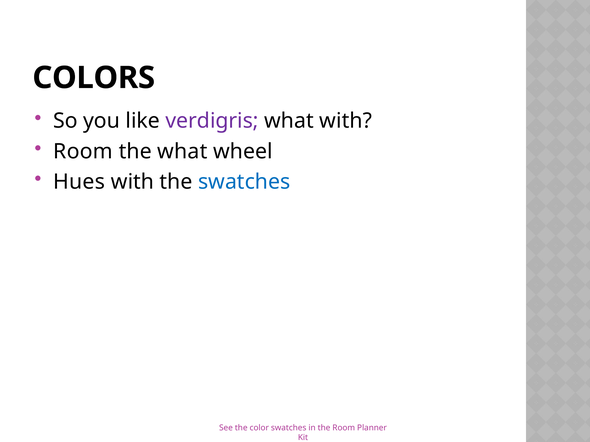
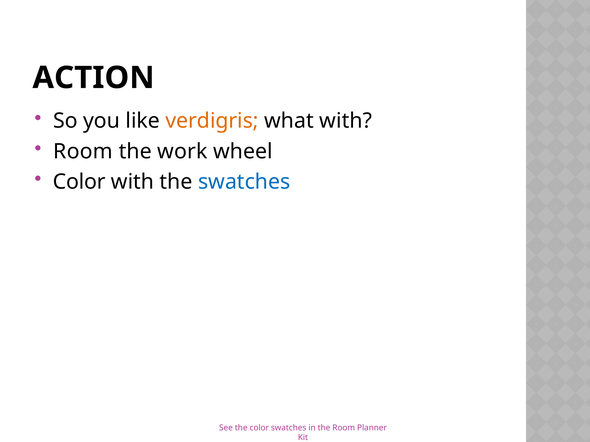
COLORS: COLORS -> ACTION
verdigris colour: purple -> orange
the what: what -> work
Hues at (79, 182): Hues -> Color
